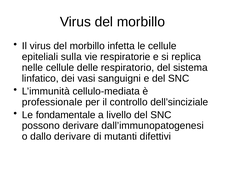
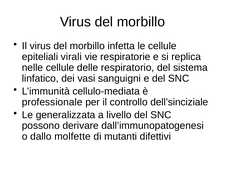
sulla: sulla -> virali
fondamentale: fondamentale -> generalizzata
dallo derivare: derivare -> molfette
